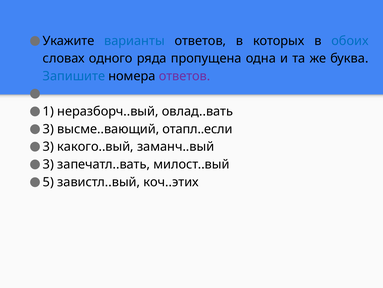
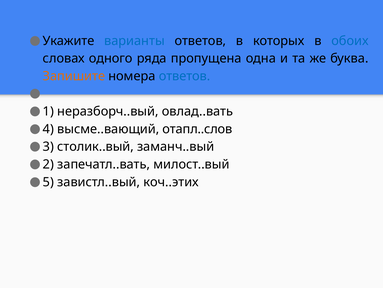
Запишите colour: blue -> orange
ответов at (185, 76) colour: purple -> blue
3 at (48, 129): 3 -> 4
отапл..если: отапл..если -> отапл..слов
какого..вый: какого..вый -> столик..вый
3 at (48, 164): 3 -> 2
